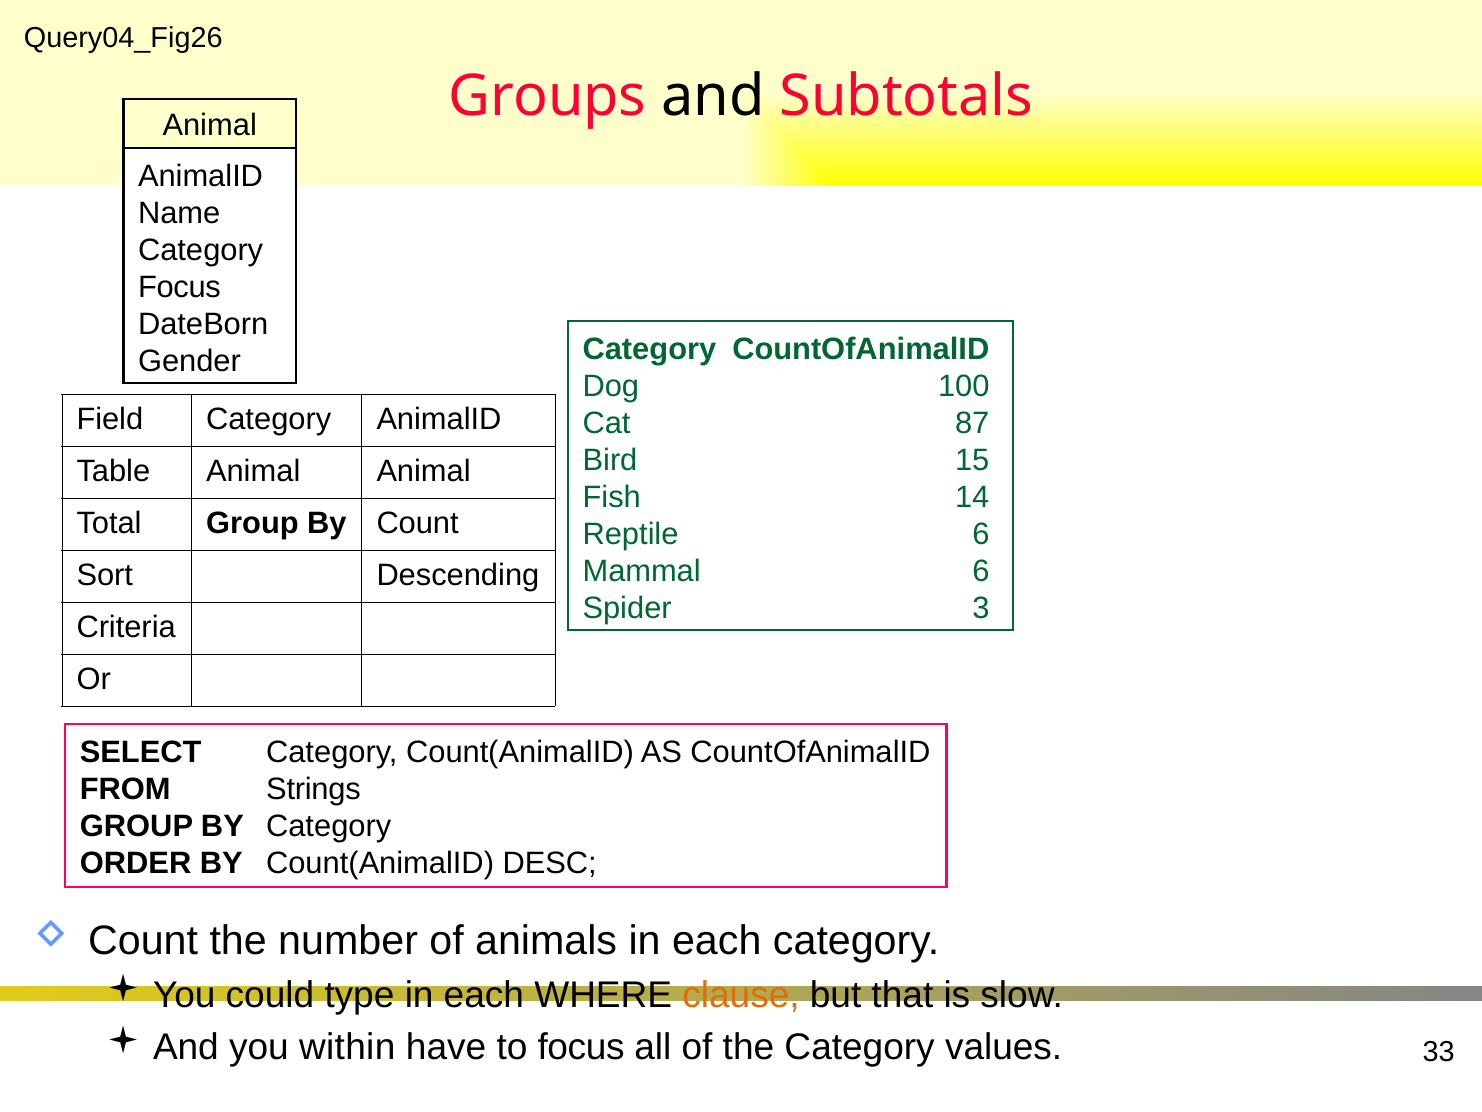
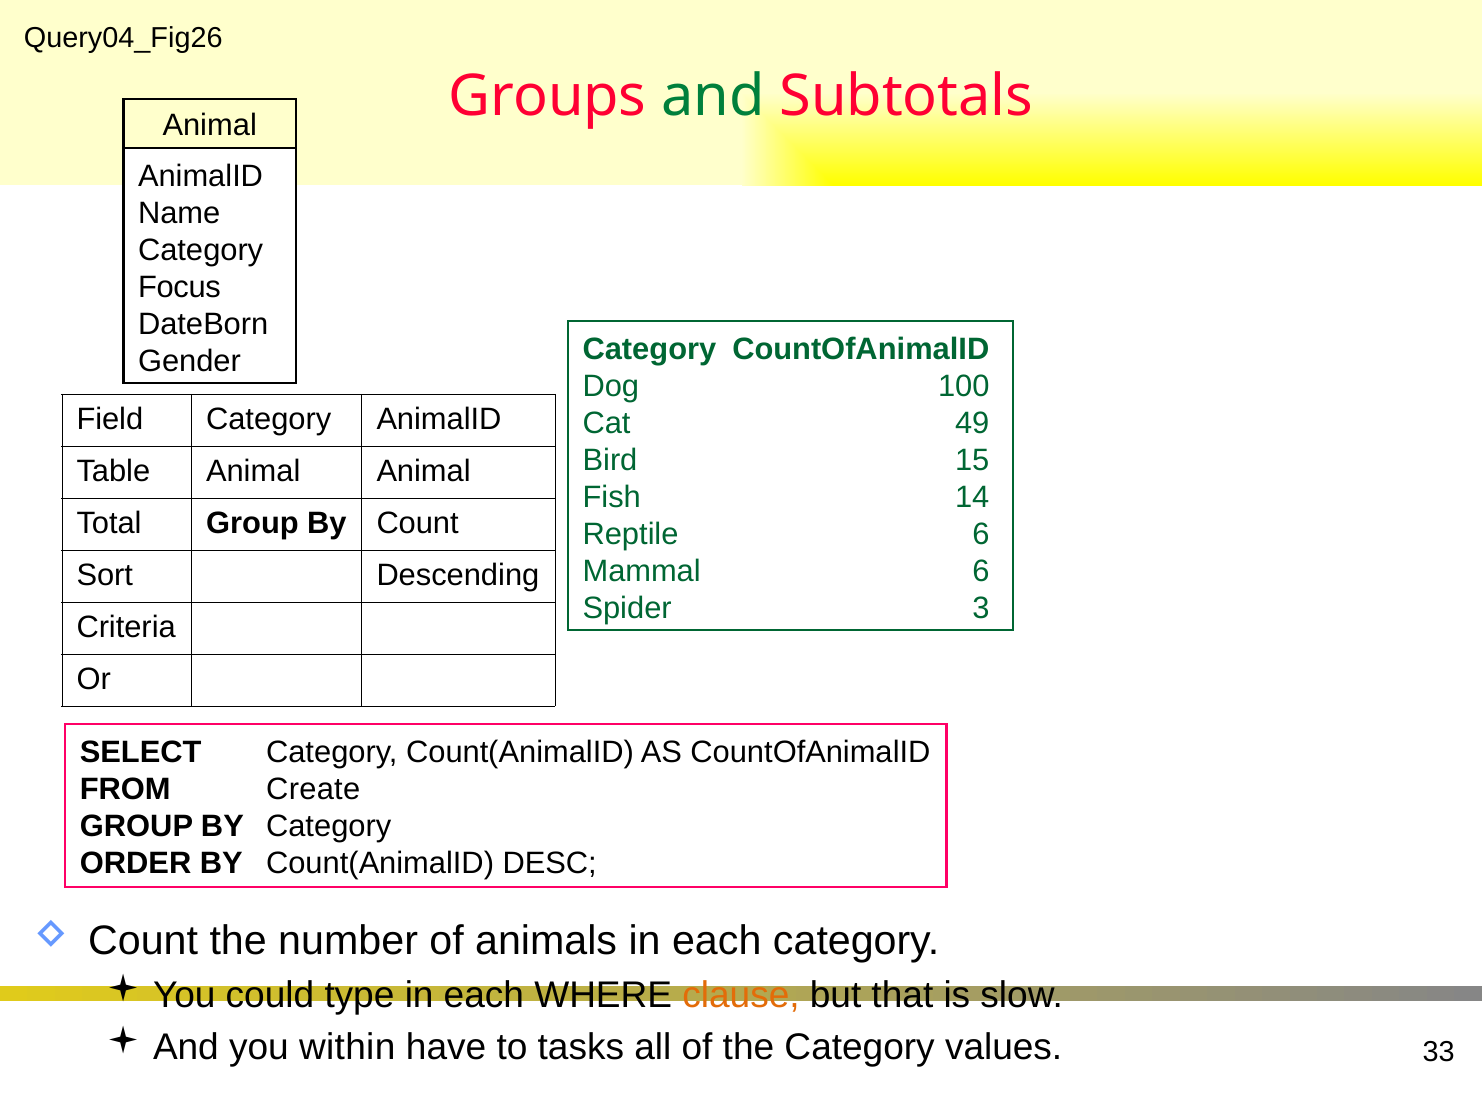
and at (713, 97) colour: black -> green
87: 87 -> 49
Strings: Strings -> Create
to focus: focus -> tasks
